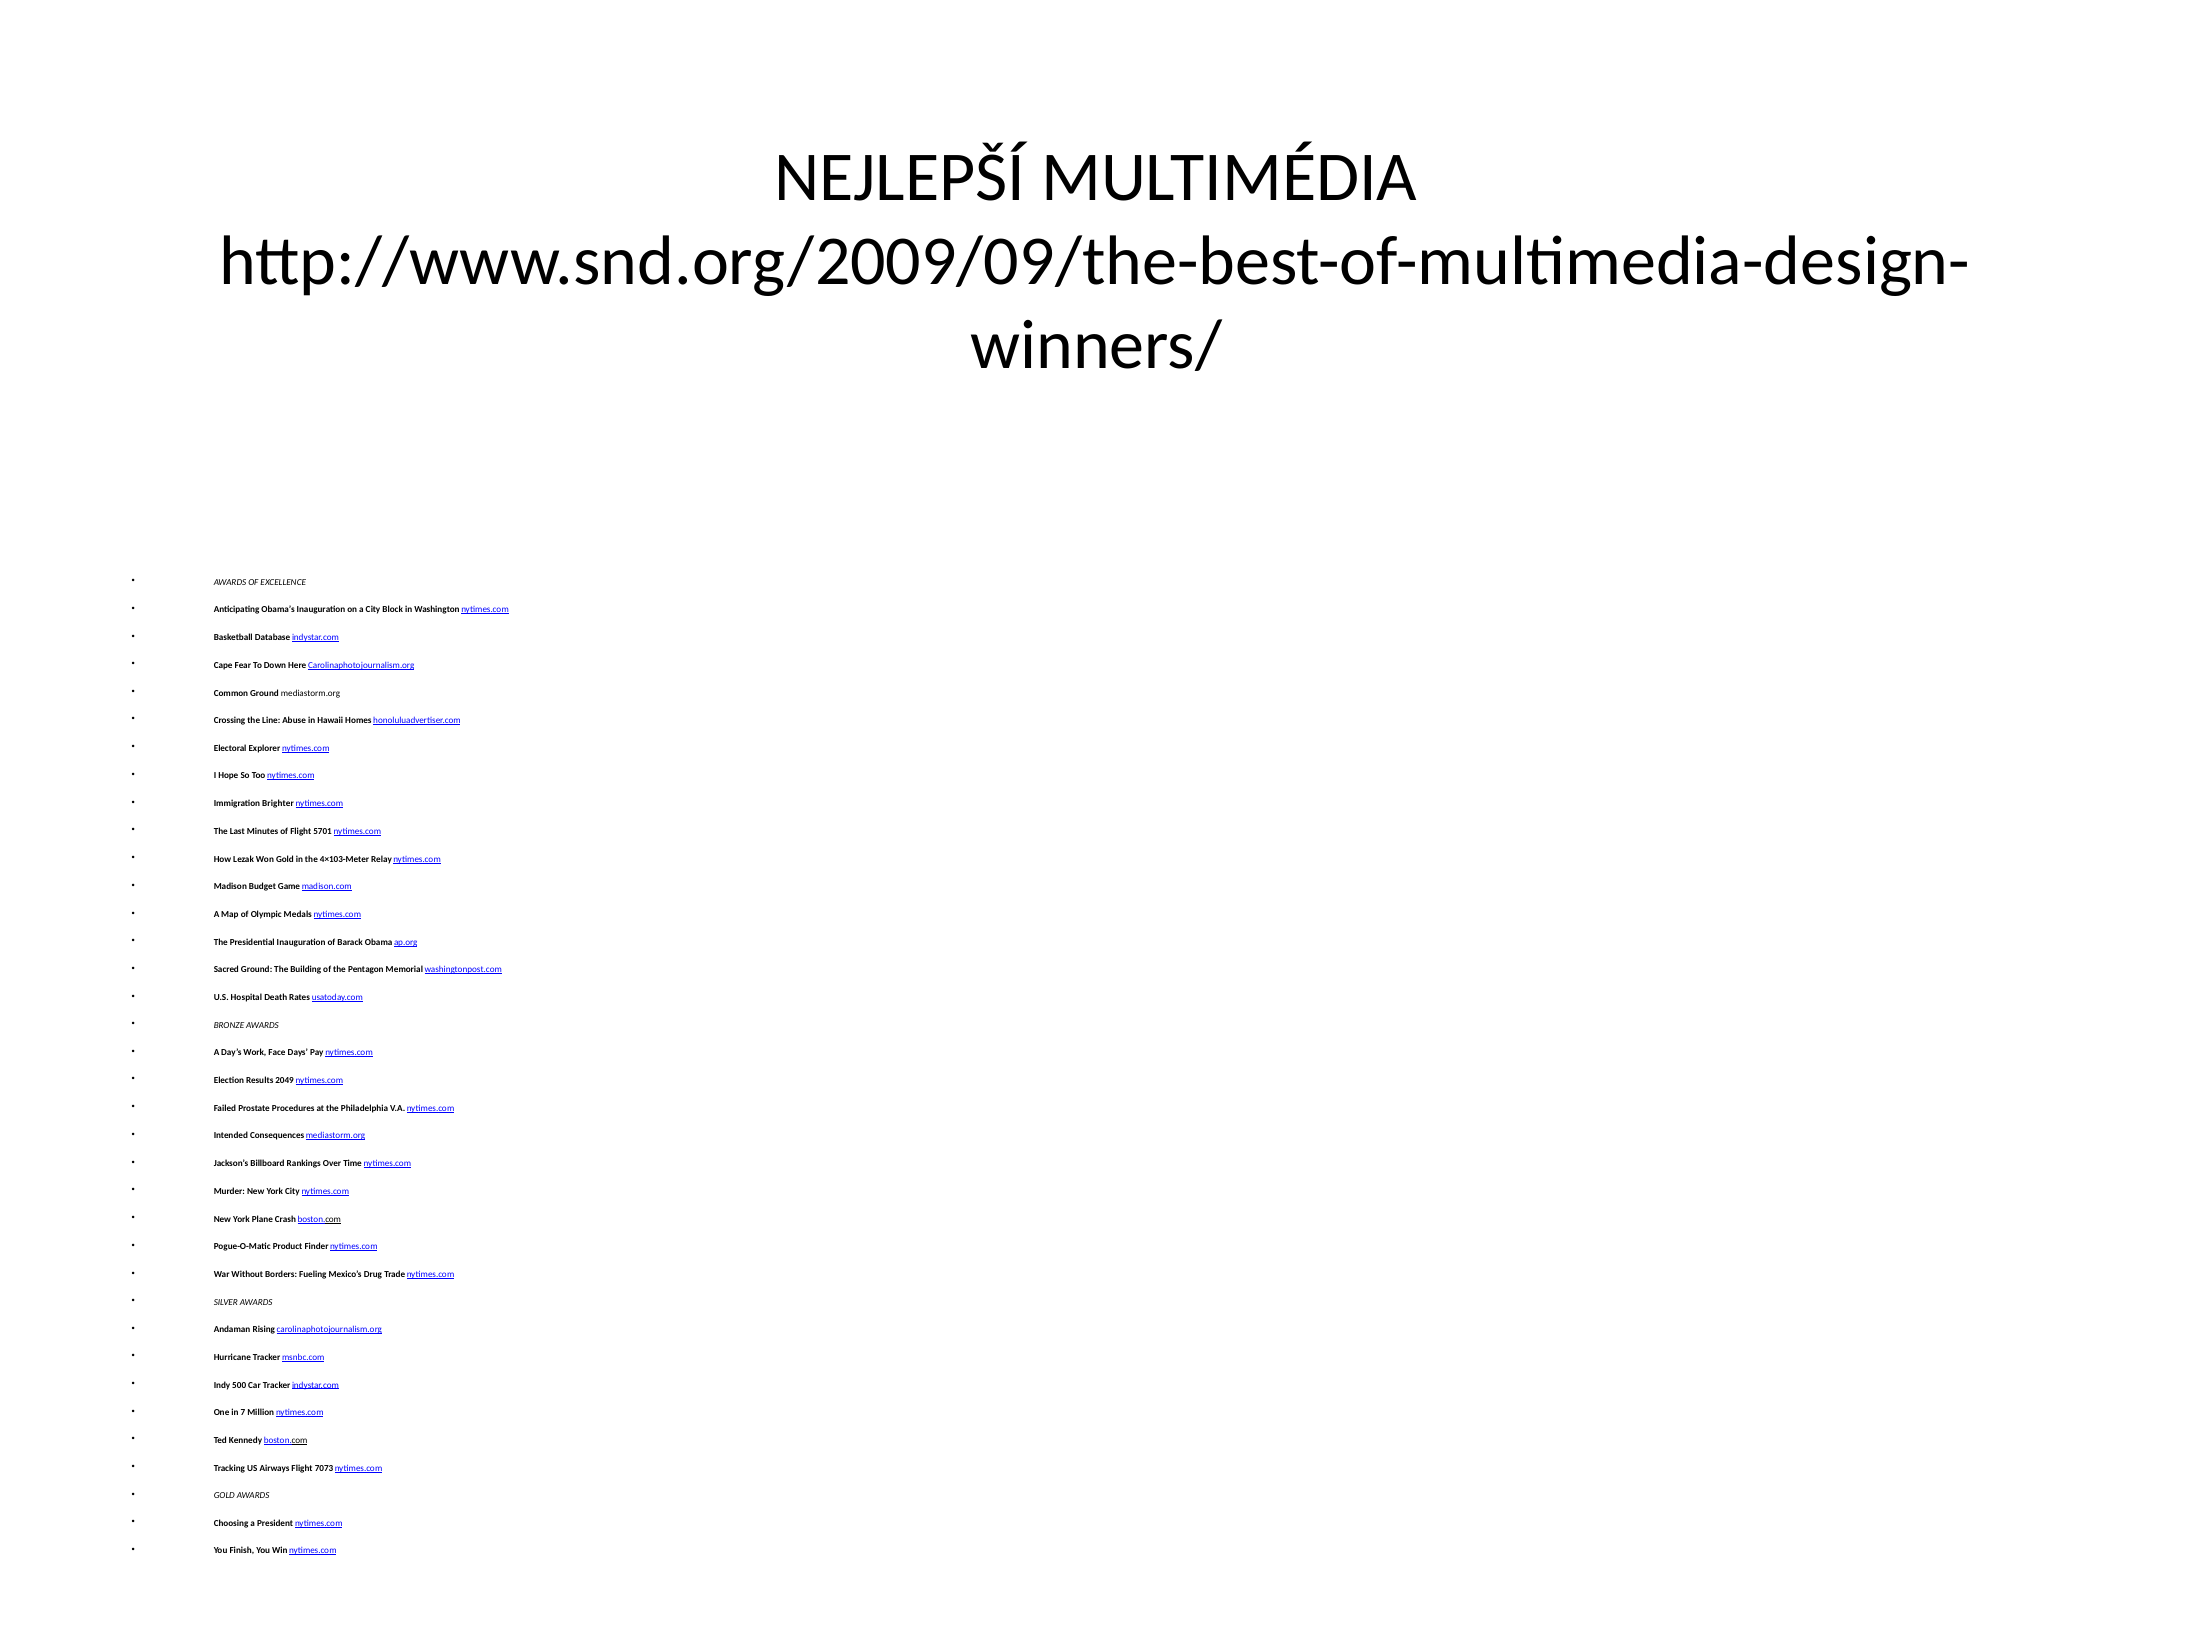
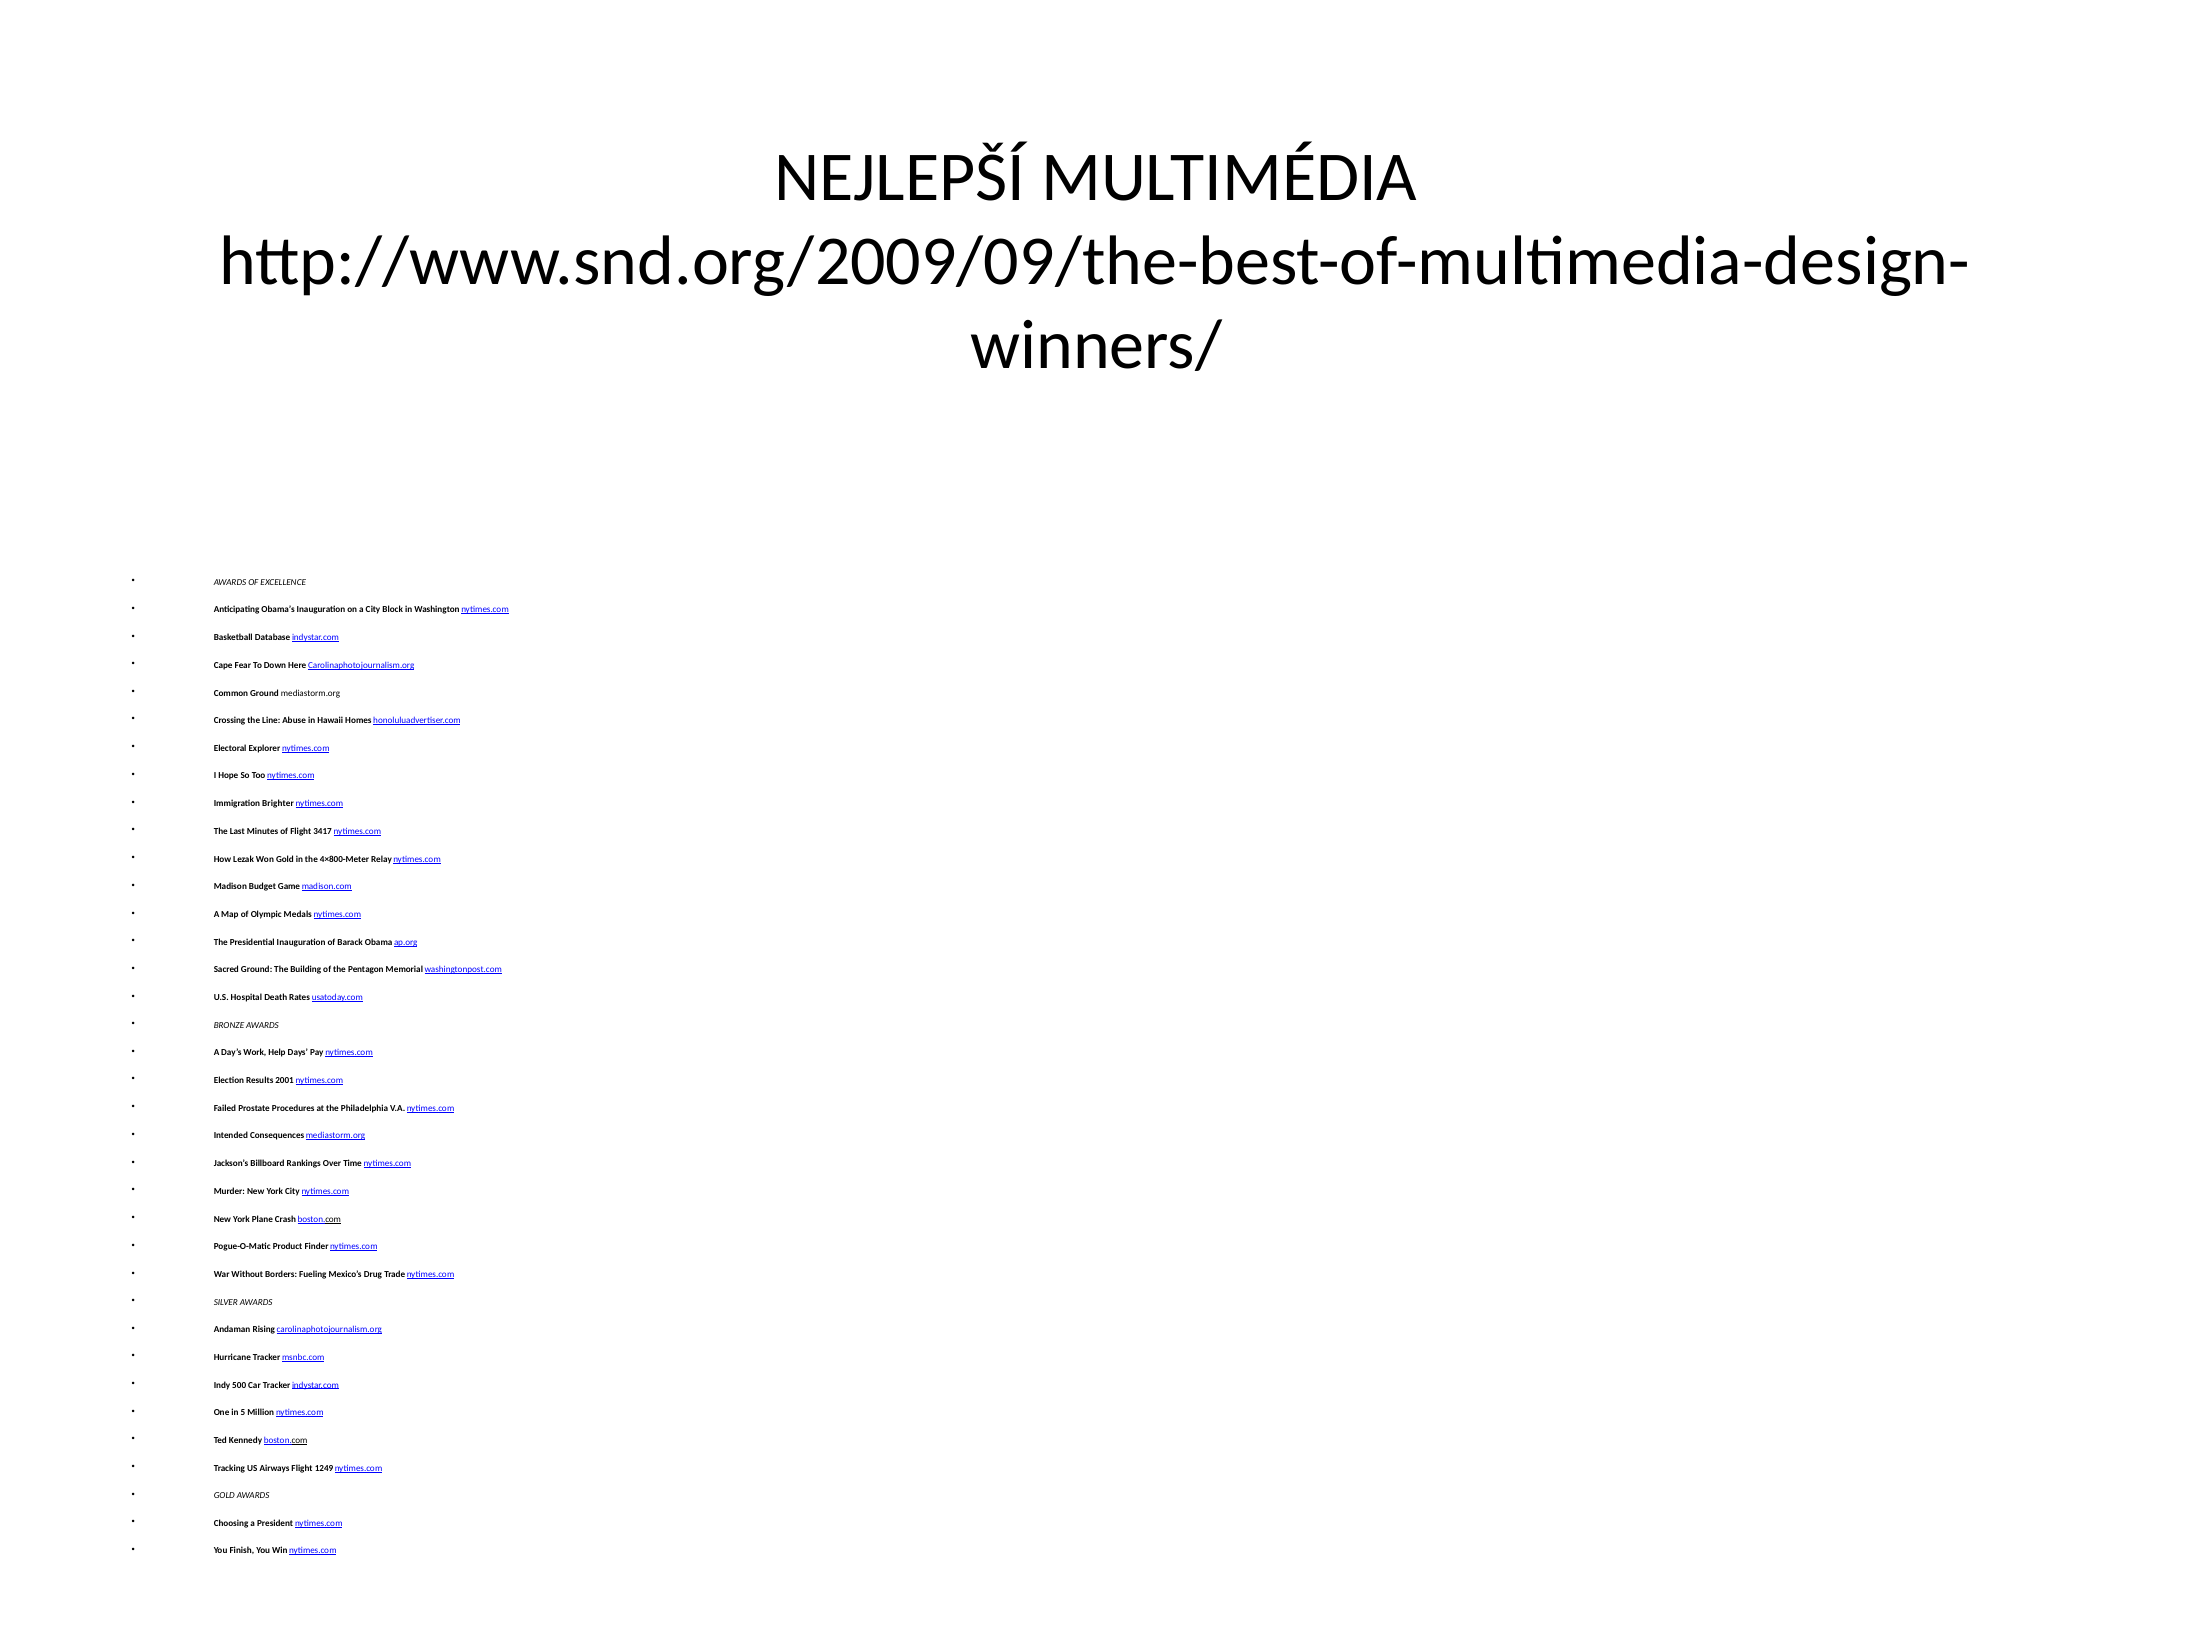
5701: 5701 -> 3417
4×103-Meter: 4×103-Meter -> 4×800-Meter
Face: Face -> Help
2049: 2049 -> 2001
7: 7 -> 5
7073: 7073 -> 1249
